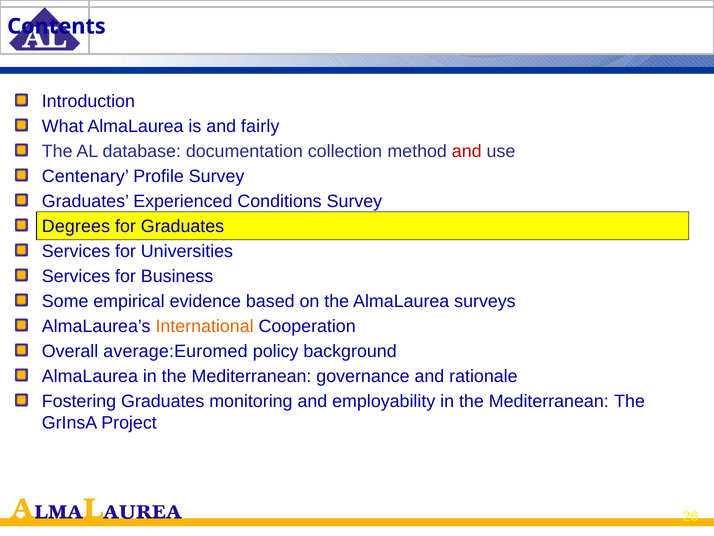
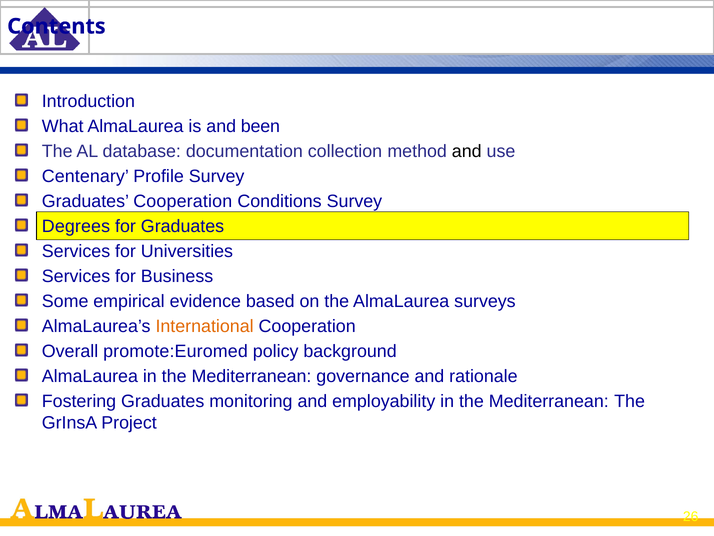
fairly: fairly -> been
and at (467, 151) colour: red -> black
Graduates Experienced: Experienced -> Cooperation
average:Euromed: average:Euromed -> promote:Euromed
